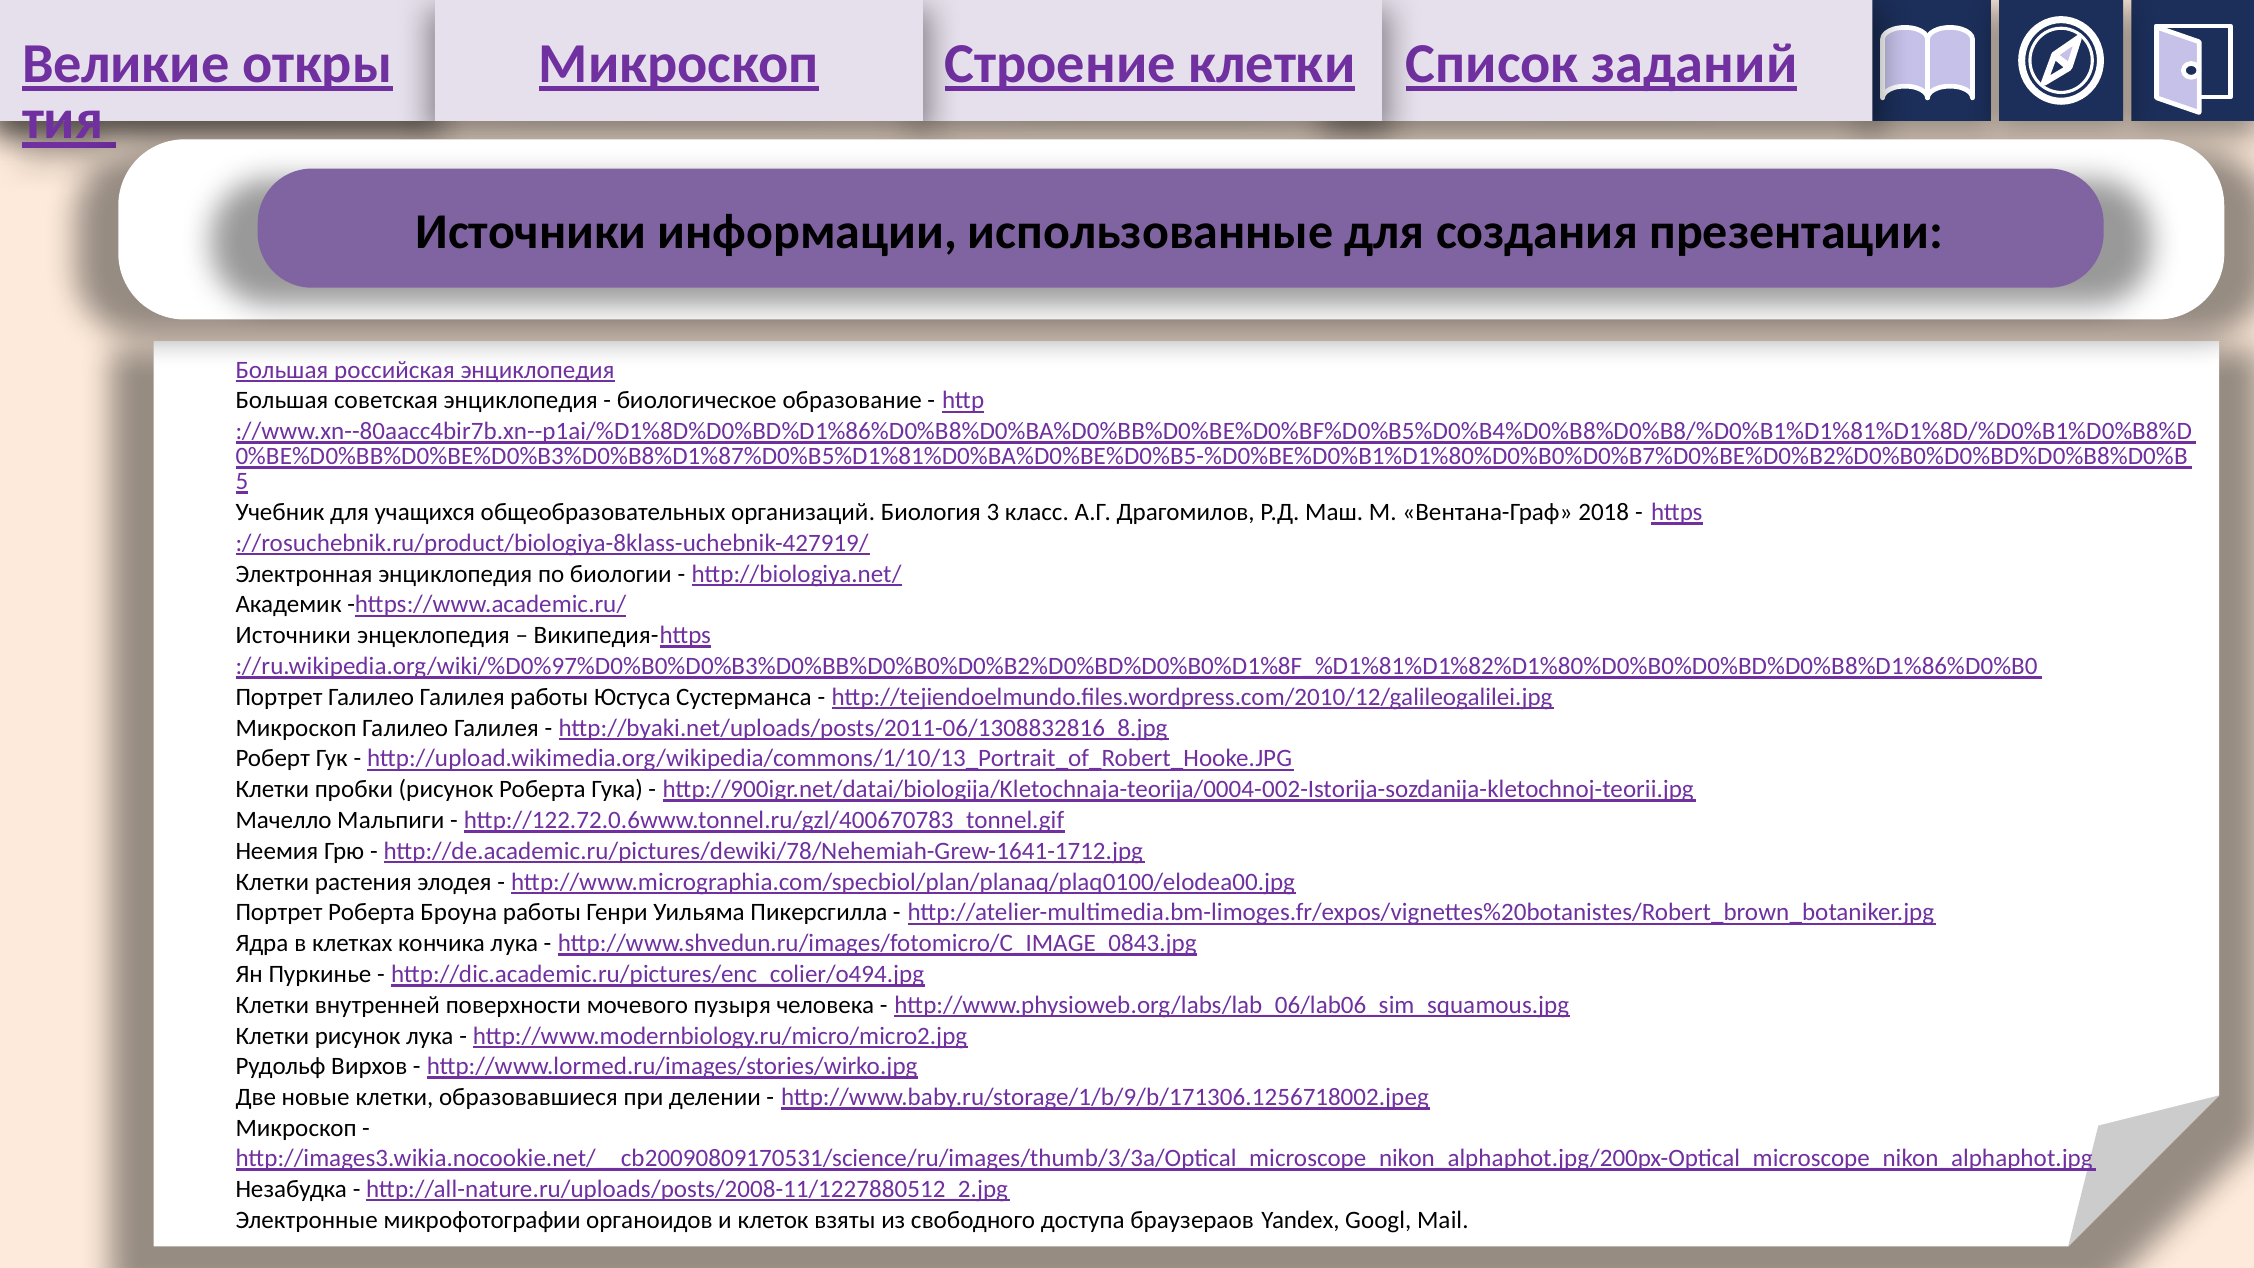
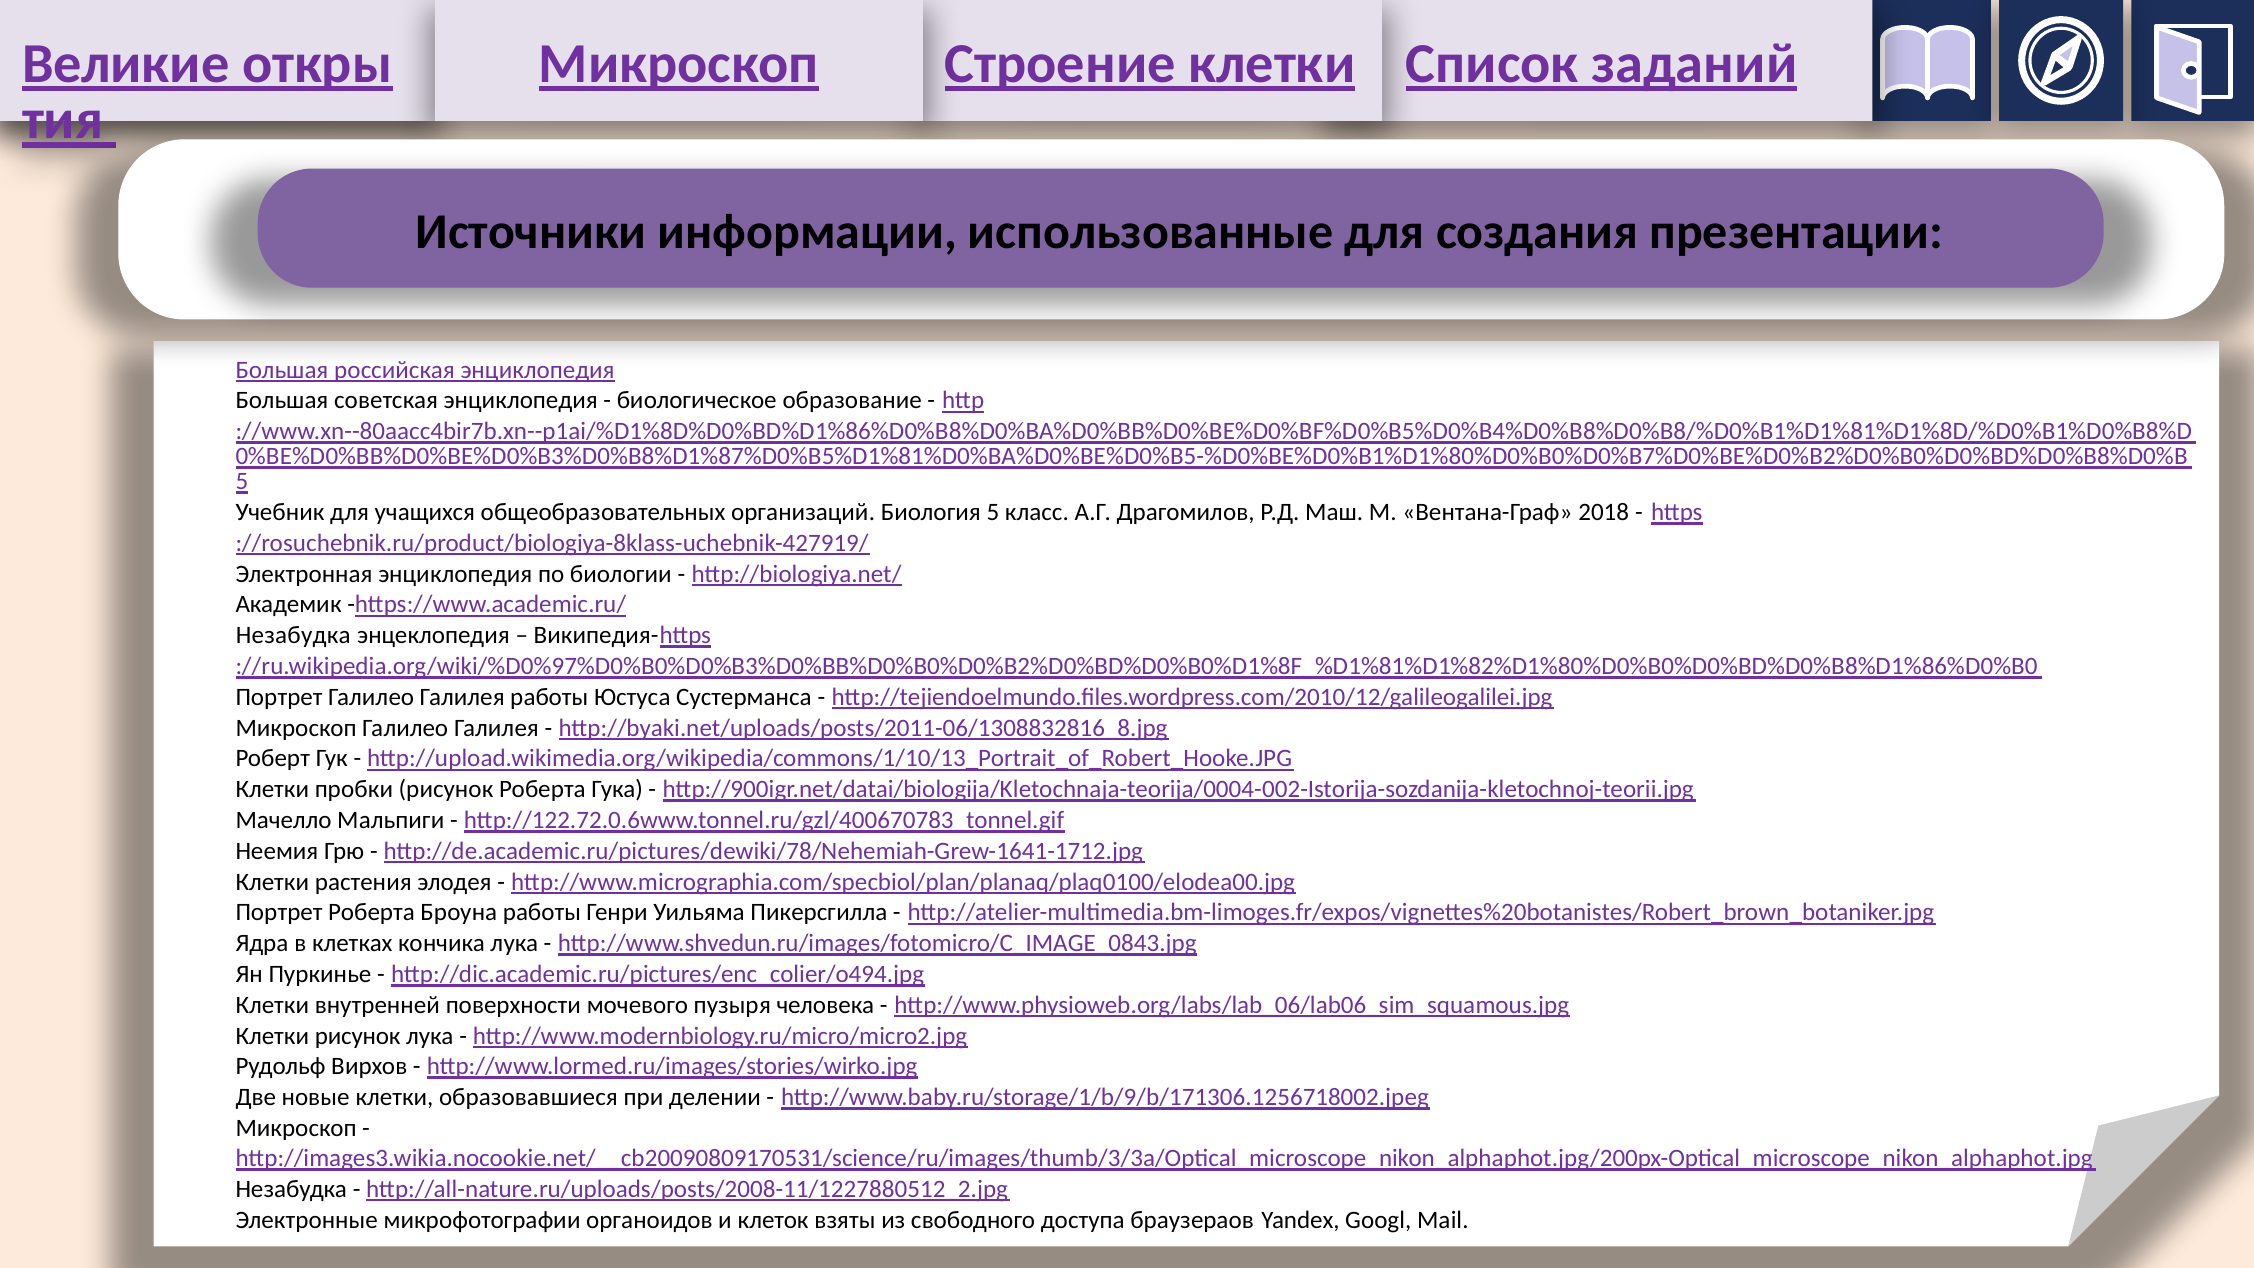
Биология 3: 3 -> 5
Источники at (293, 635): Источники -> Незабудка
